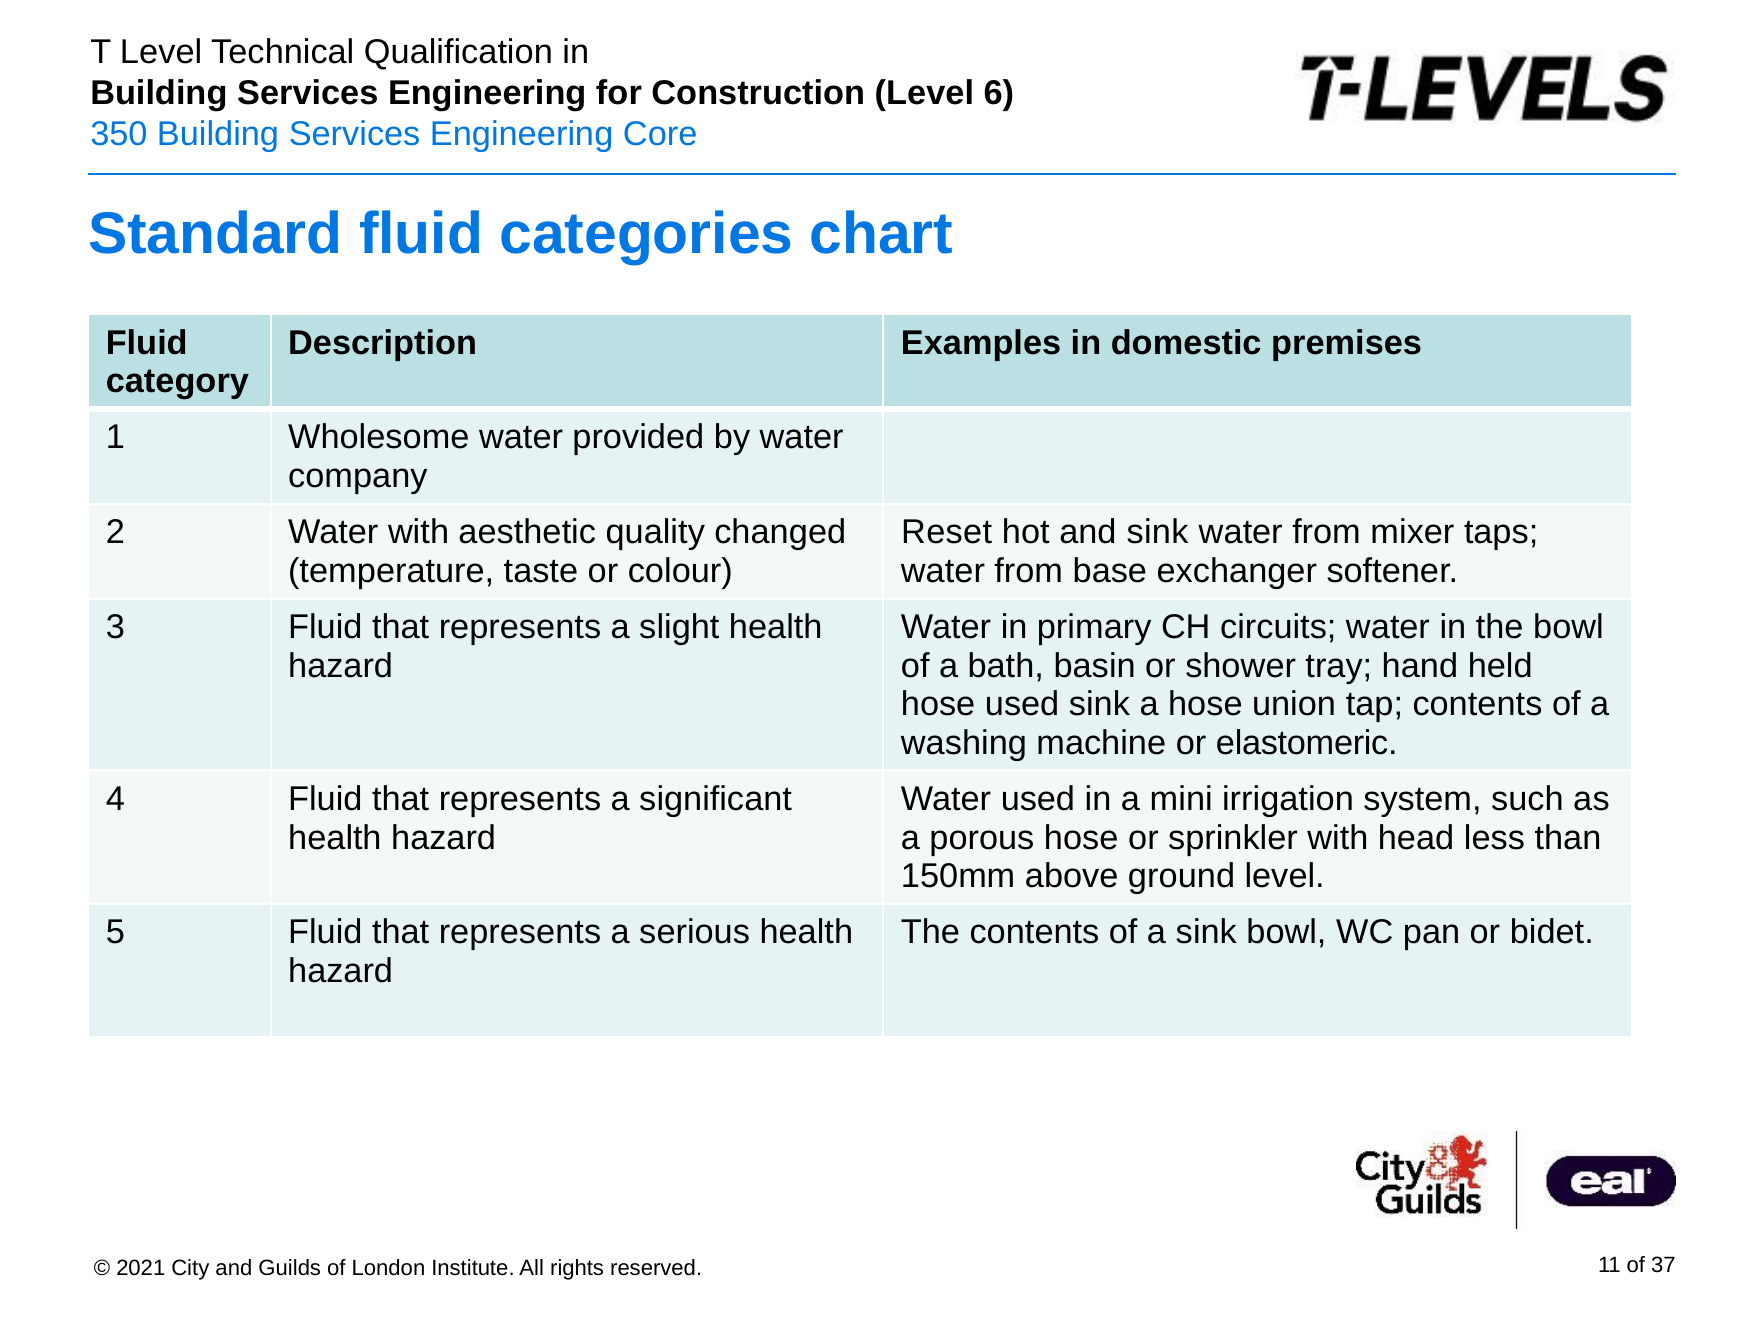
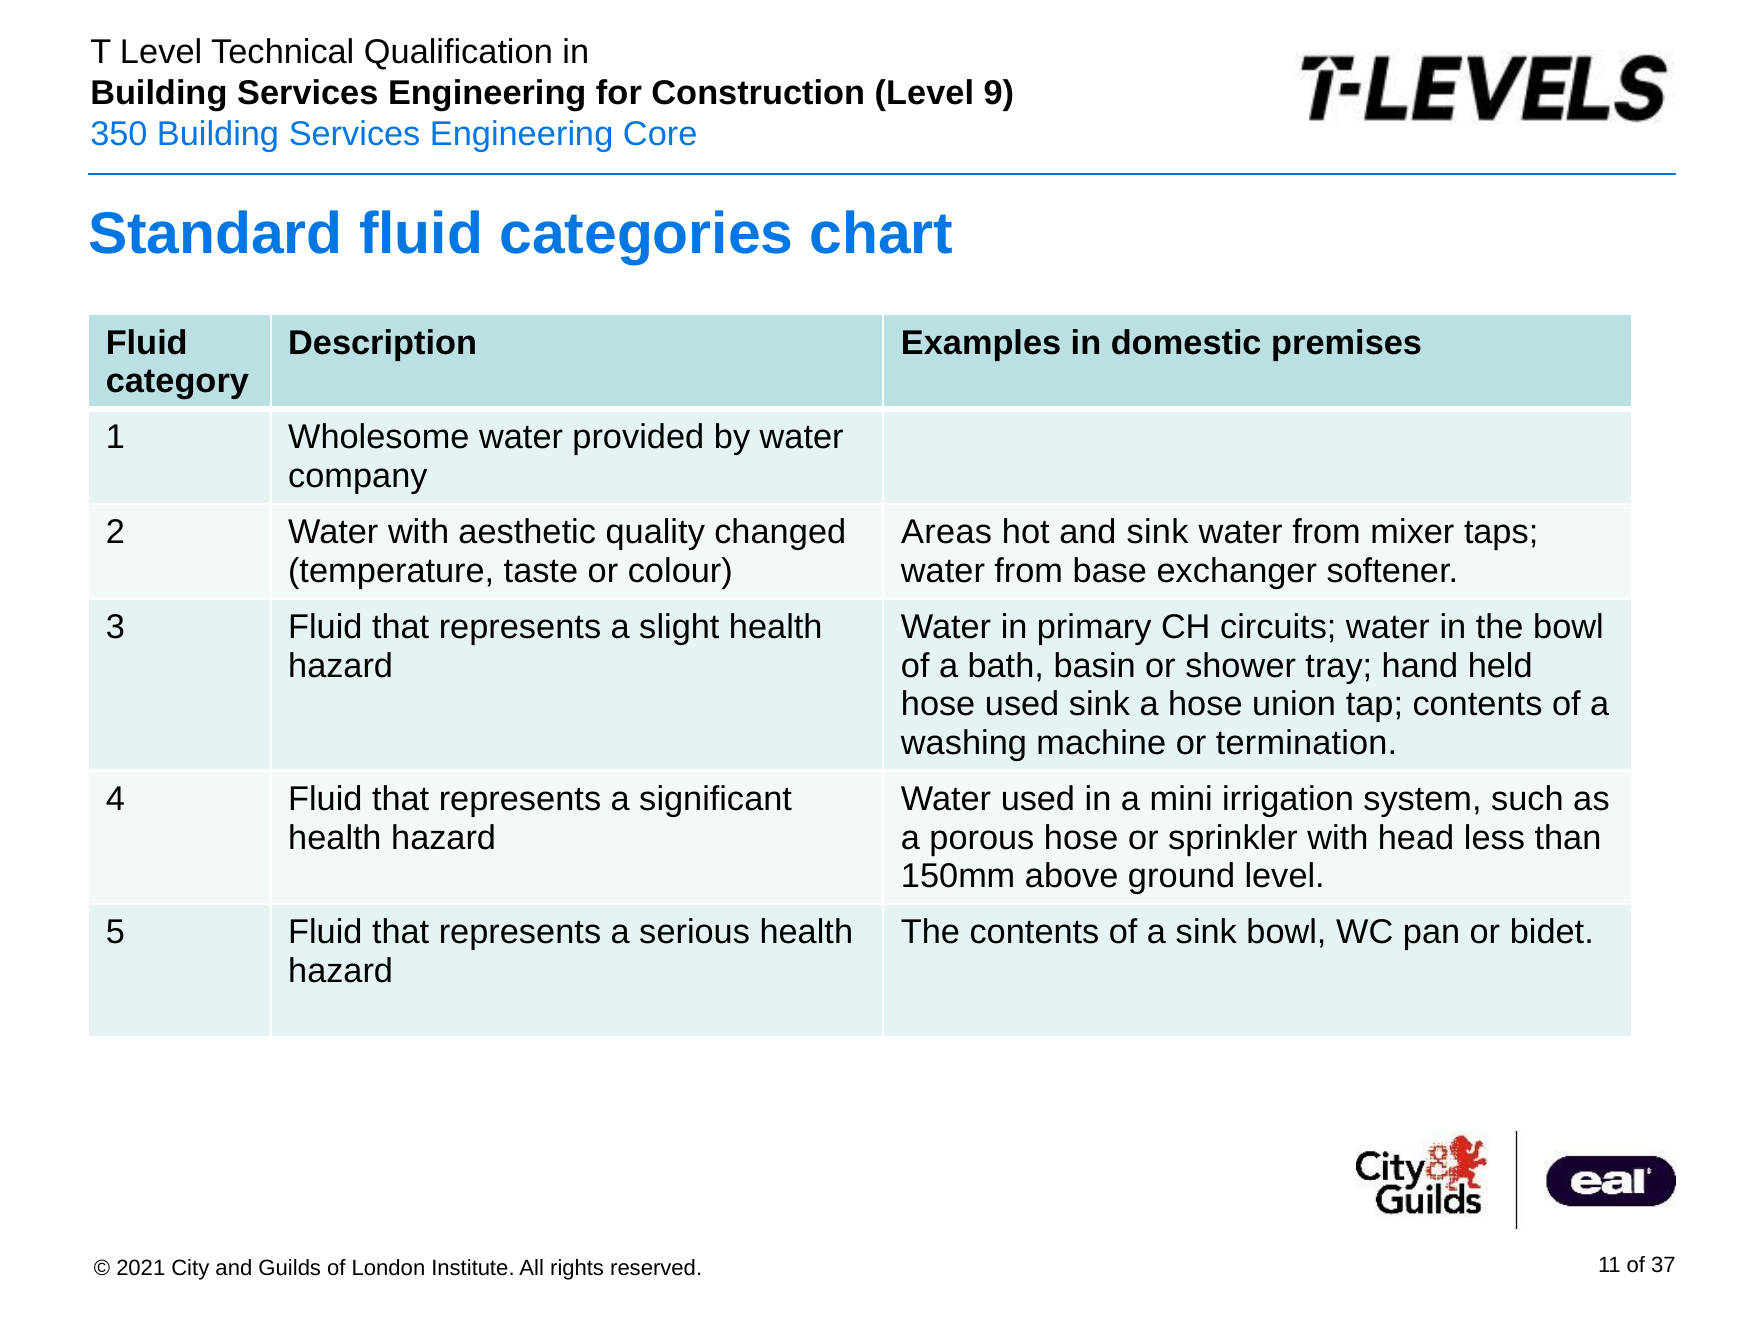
6: 6 -> 9
Reset: Reset -> Areas
elastomeric: elastomeric -> termination
